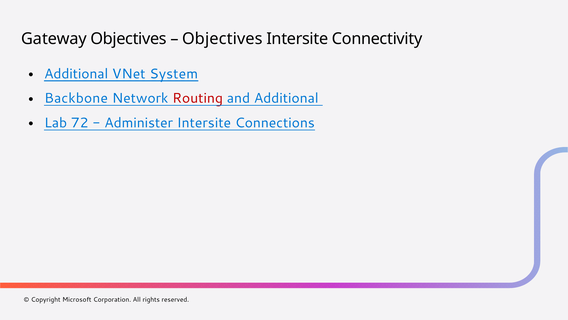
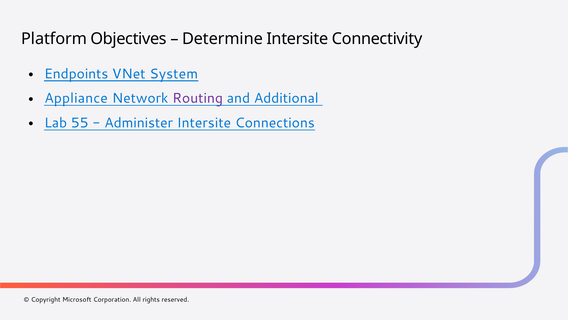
Gateway: Gateway -> Platform
Objectives at (222, 39): Objectives -> Determine
Additional at (76, 74): Additional -> Endpoints
Backbone: Backbone -> Appliance
Routing colour: red -> purple
72: 72 -> 55
